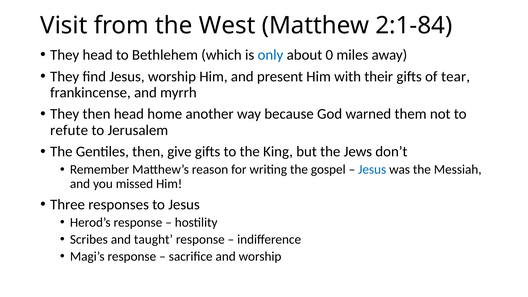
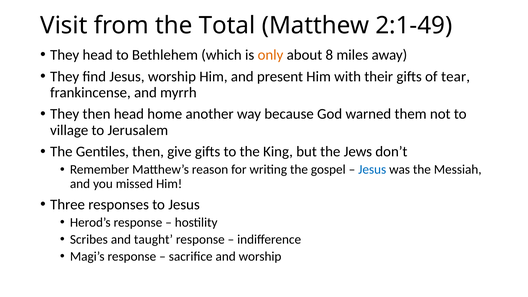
West: West -> Total
2:1-84: 2:1-84 -> 2:1-49
only colour: blue -> orange
0: 0 -> 8
refute: refute -> village
